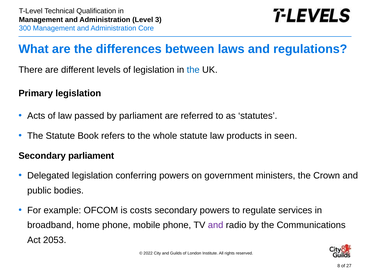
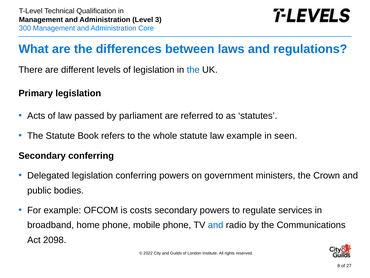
law products: products -> example
Secondary parliament: parliament -> conferring
and at (216, 225) colour: purple -> blue
2053: 2053 -> 2098
